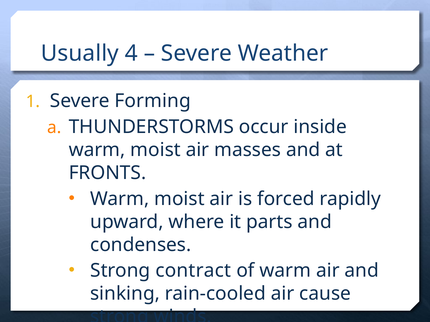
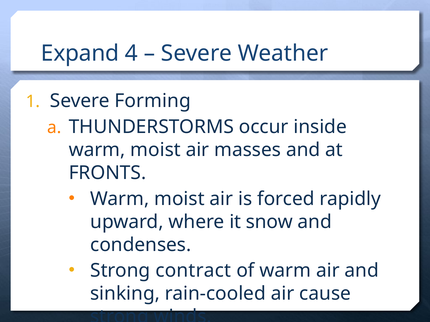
Usually: Usually -> Expand
parts: parts -> snow
